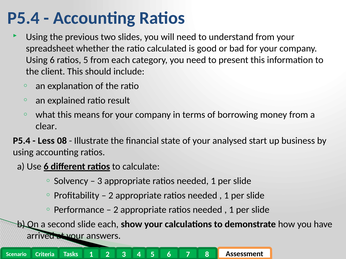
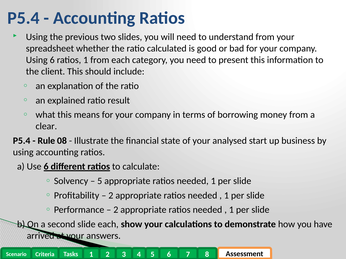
ratios 5: 5 -> 1
Less: Less -> Rule
3 at (100, 181): 3 -> 5
